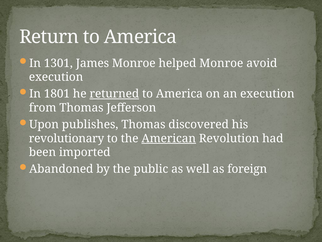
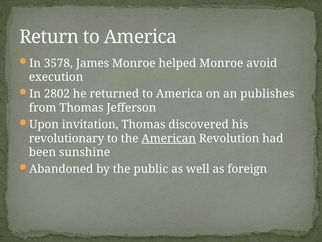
1301: 1301 -> 3578
1801: 1801 -> 2802
returned underline: present -> none
an execution: execution -> publishes
publishes: publishes -> invitation
imported: imported -> sunshine
